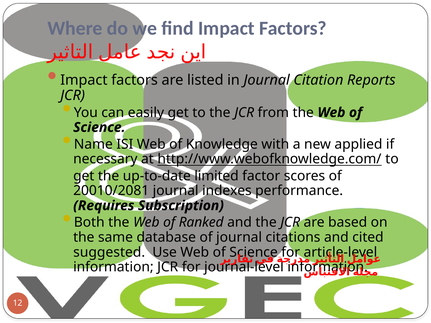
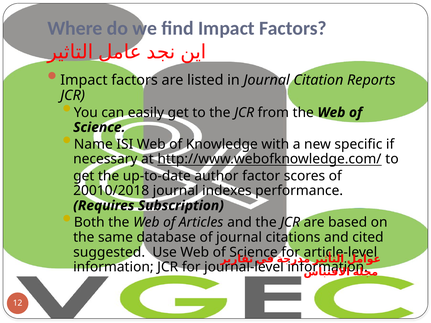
applied: applied -> specific
limited: limited -> author
20010/2081: 20010/2081 -> 20010/2018
Ranked: Ranked -> Articles
